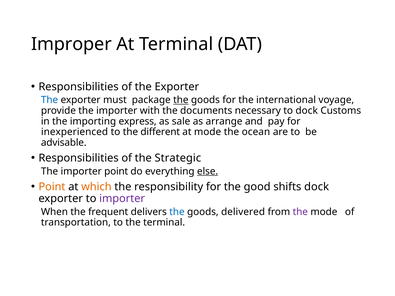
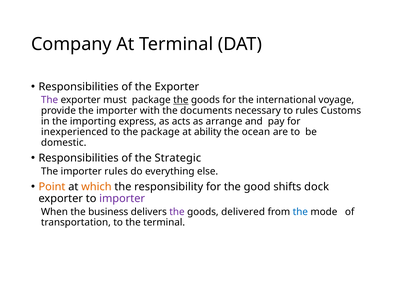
Improper: Improper -> Company
The at (50, 100) colour: blue -> purple
to dock: dock -> rules
sale: sale -> acts
the different: different -> package
at mode: mode -> ability
advisable: advisable -> domestic
importer point: point -> rules
else underline: present -> none
frequent: frequent -> business
the at (177, 212) colour: blue -> purple
the at (300, 212) colour: purple -> blue
